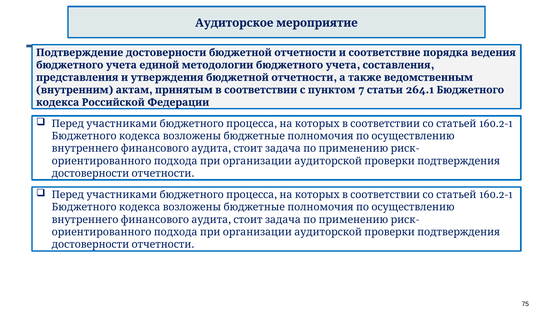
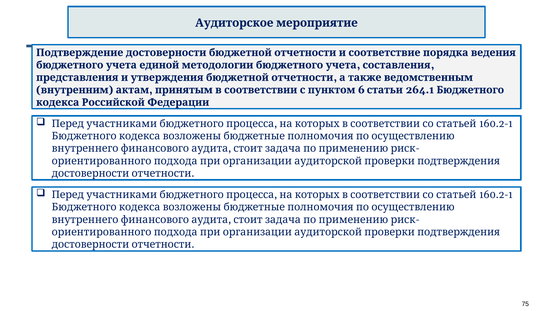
7: 7 -> 6
